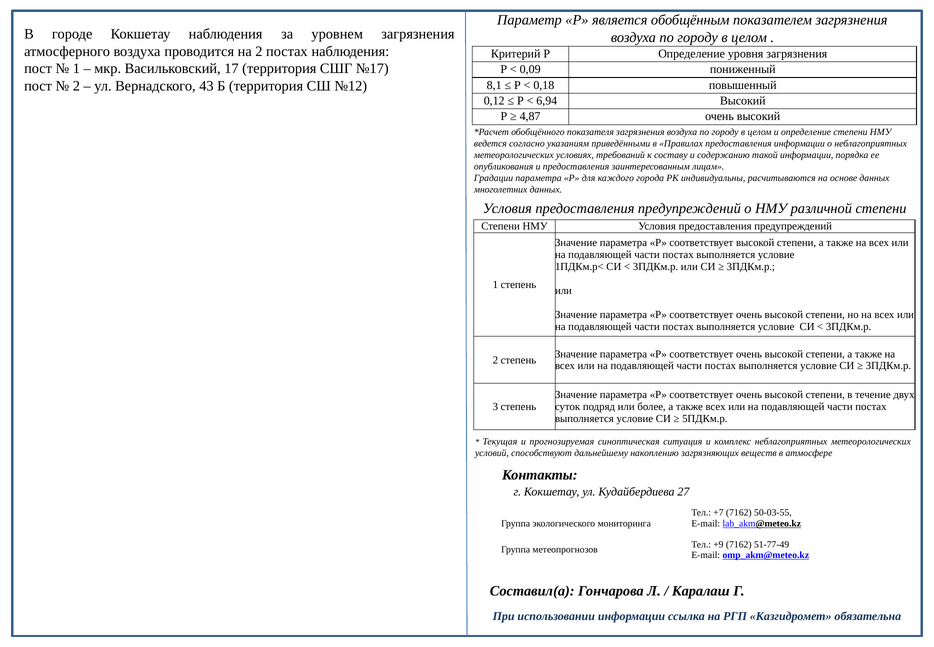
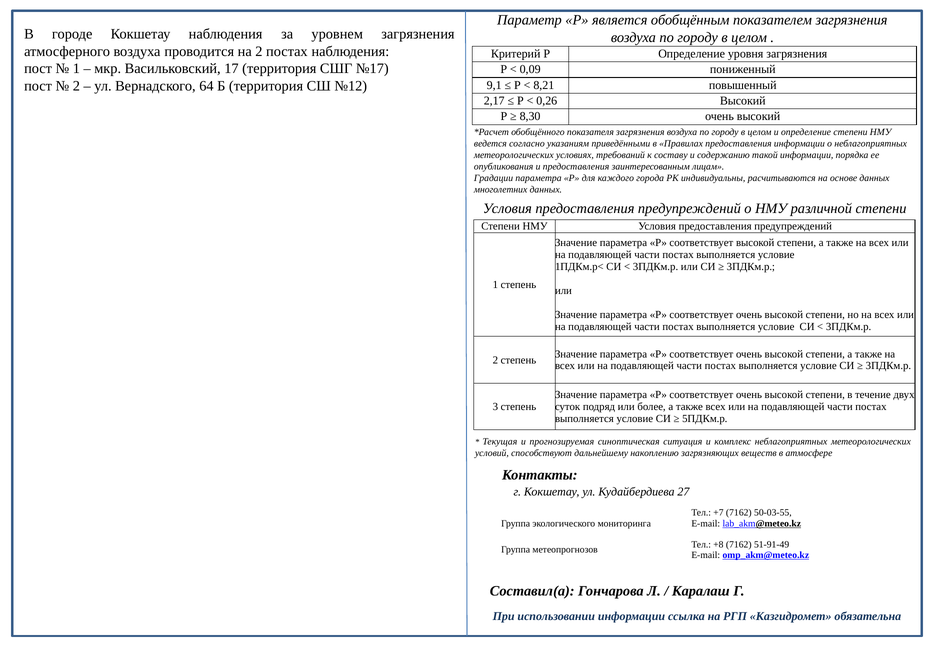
43: 43 -> 64
8,1: 8,1 -> 9,1
0,18: 0,18 -> 8,21
0,12: 0,12 -> 2,17
6,94: 6,94 -> 0,26
4,87: 4,87 -> 8,30
+9: +9 -> +8
51-77-49: 51-77-49 -> 51-91-49
